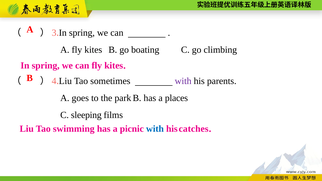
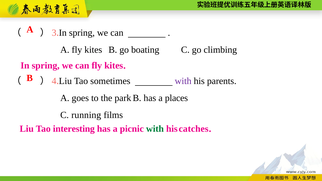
sleeping: sleeping -> running
swimming: swimming -> interesting
with at (155, 129) colour: blue -> green
